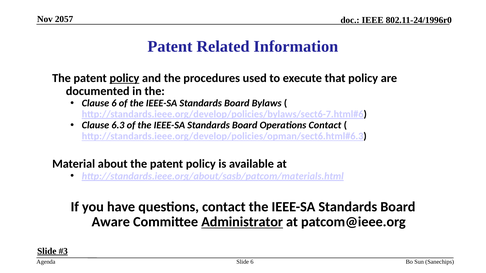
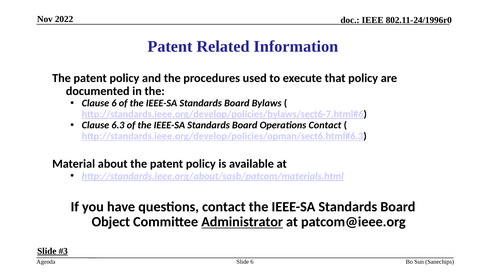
2057: 2057 -> 2022
policy at (124, 78) underline: present -> none
Aware: Aware -> Object
